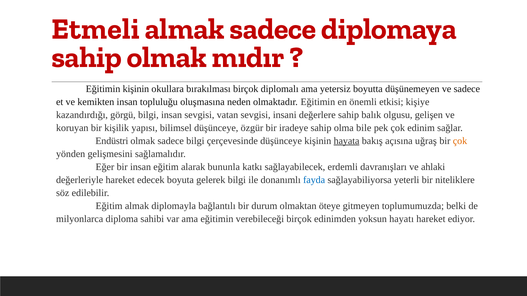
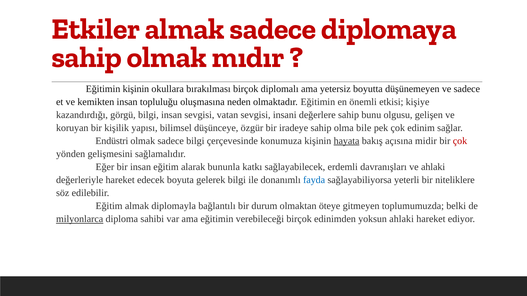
Etmeli: Etmeli -> Etkiler
balık: balık -> bunu
çerçevesinde düşünceye: düşünceye -> konumuza
uğraş: uğraş -> midir
çok at (460, 141) colour: orange -> red
milyonlarca underline: none -> present
yoksun hayatı: hayatı -> ahlaki
